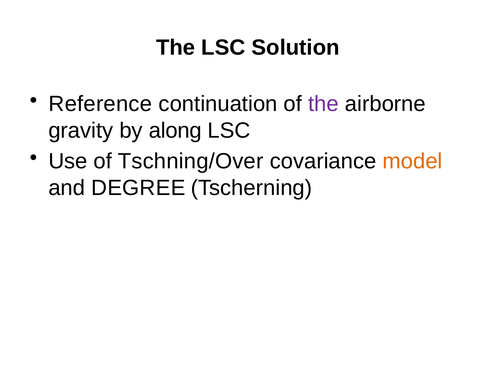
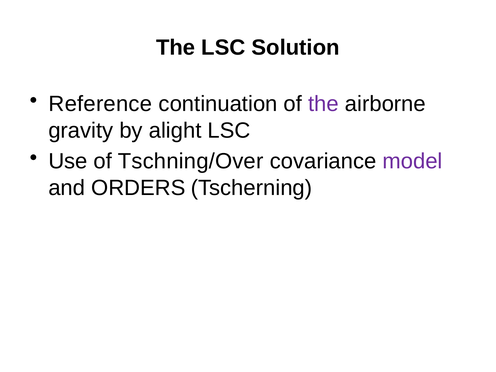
along: along -> alight
model colour: orange -> purple
DEGREE: DEGREE -> ORDERS
